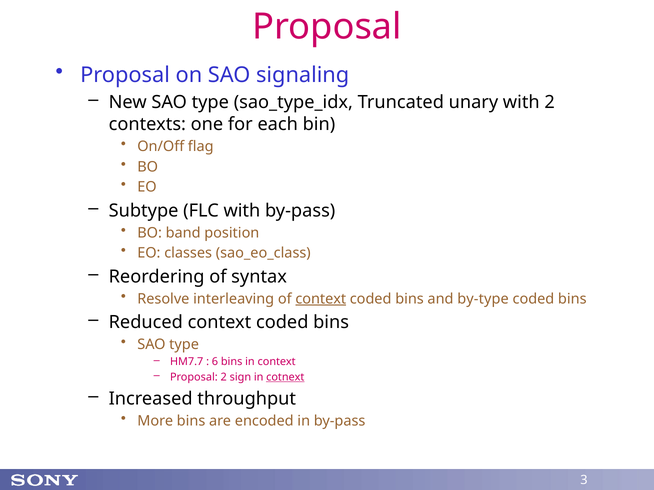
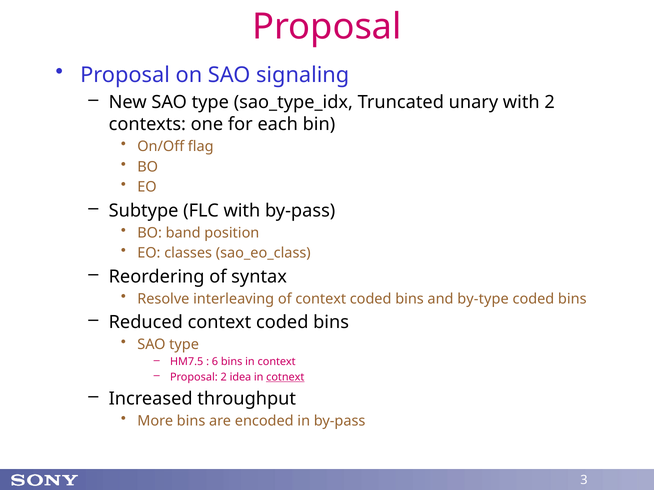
context at (321, 299) underline: present -> none
HM7.7: HM7.7 -> HM7.5
sign: sign -> idea
